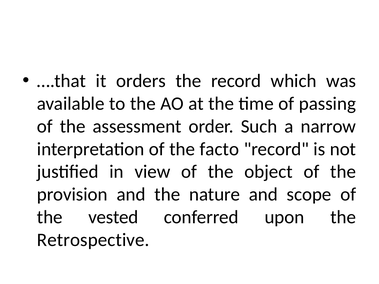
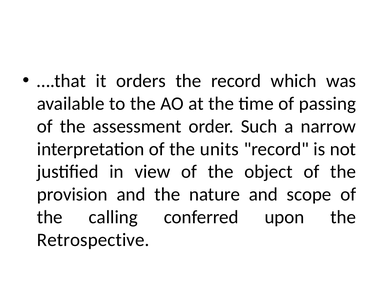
facto: facto -> units
vested: vested -> calling
